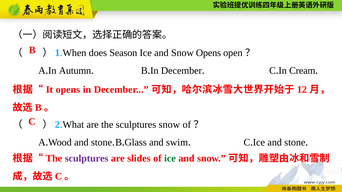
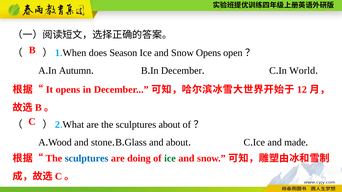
Cream: Cream -> World
sculptures snow: snow -> about
and swim: swim -> about
Ice and stone: stone -> made
sculptures at (87, 159) colour: purple -> blue
slides: slides -> doing
